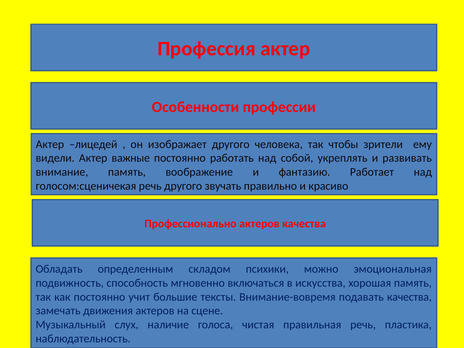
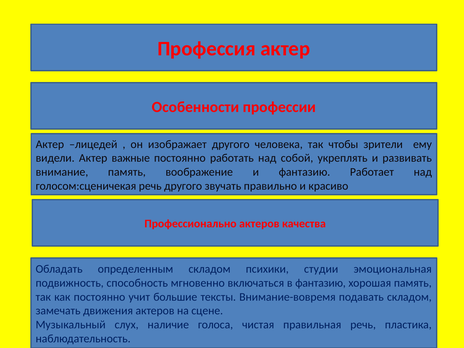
можно: можно -> студии
в искусства: искусства -> фантазию
подавать качества: качества -> складом
